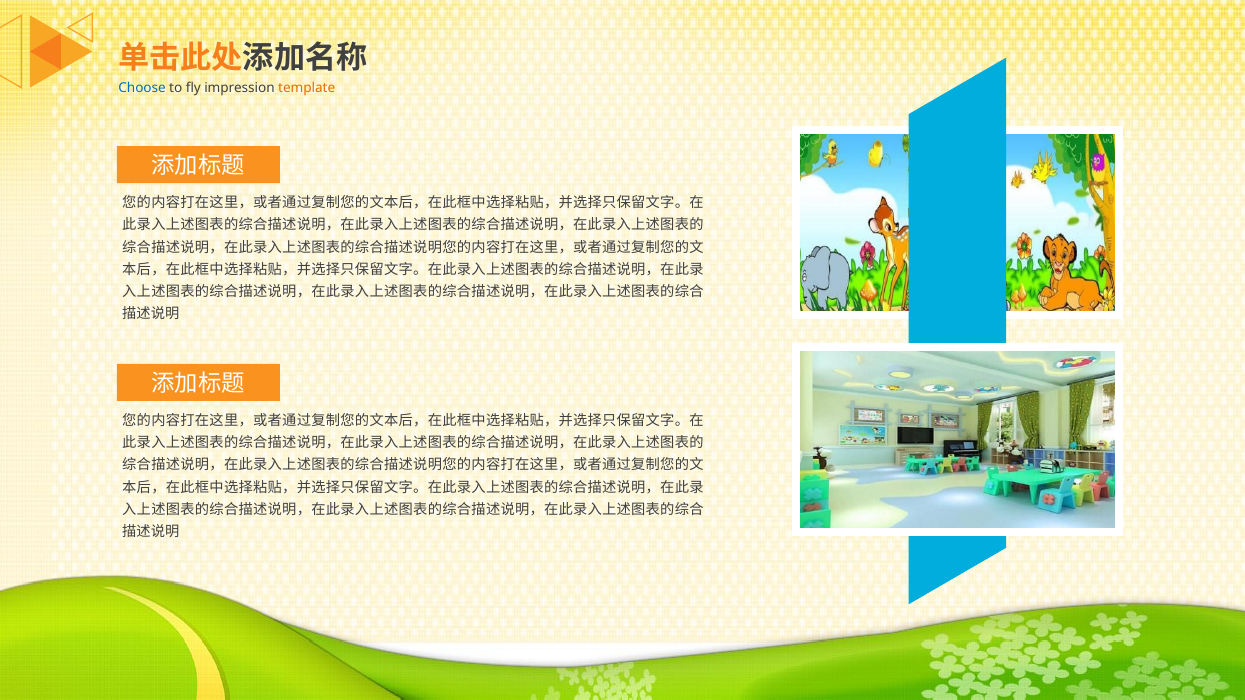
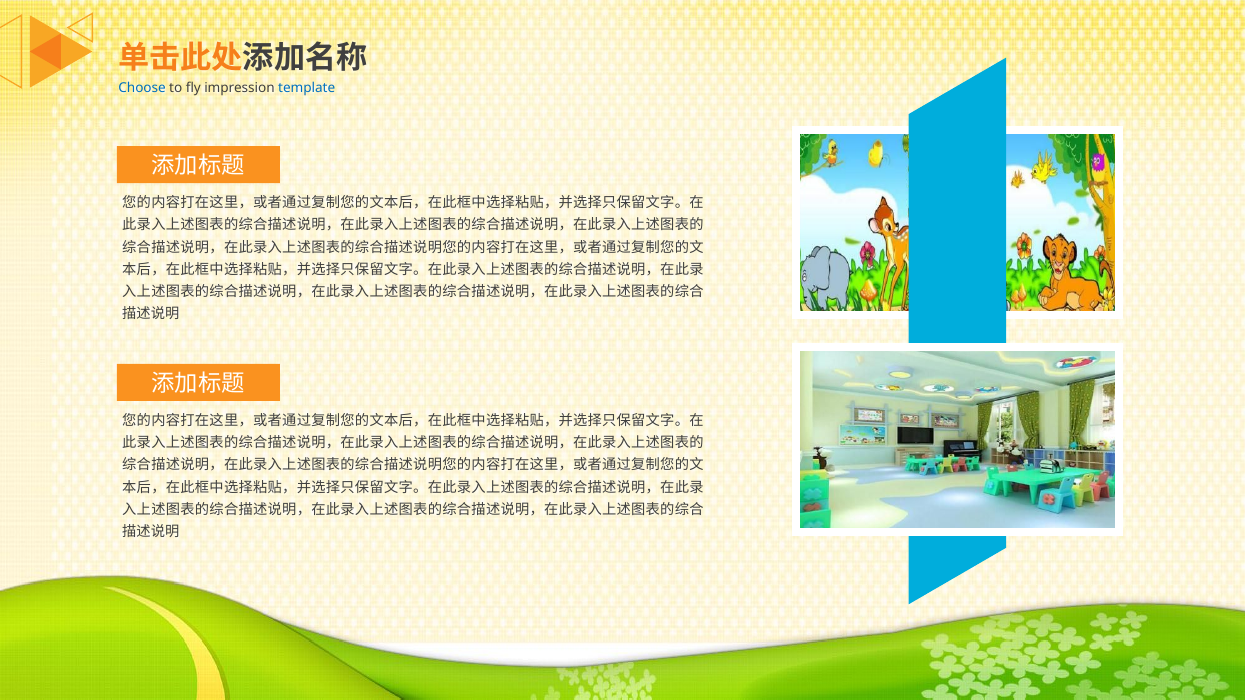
template colour: orange -> blue
